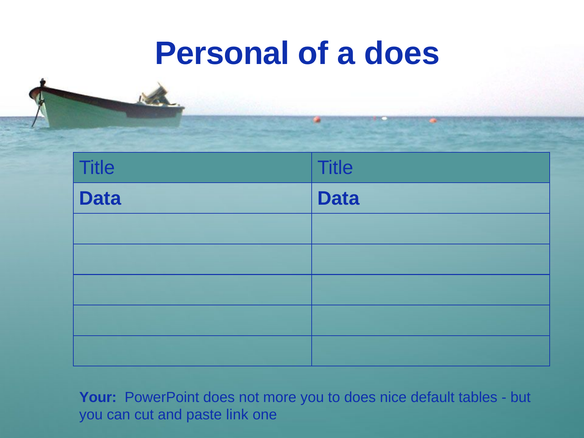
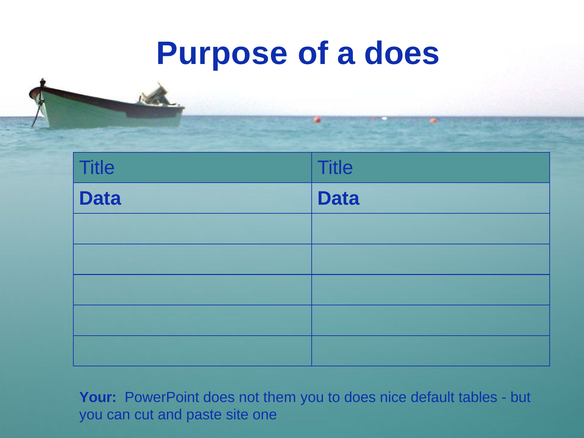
Personal: Personal -> Purpose
more: more -> them
link: link -> site
